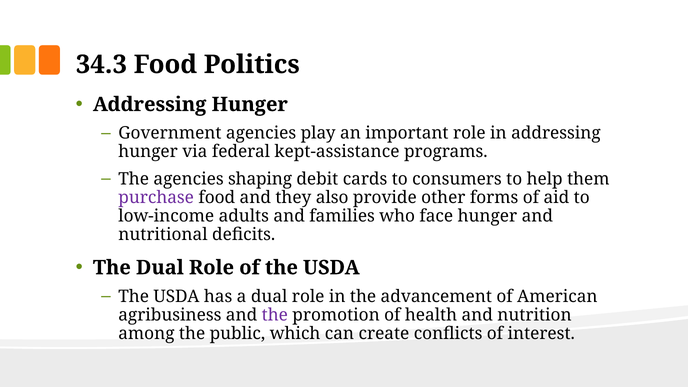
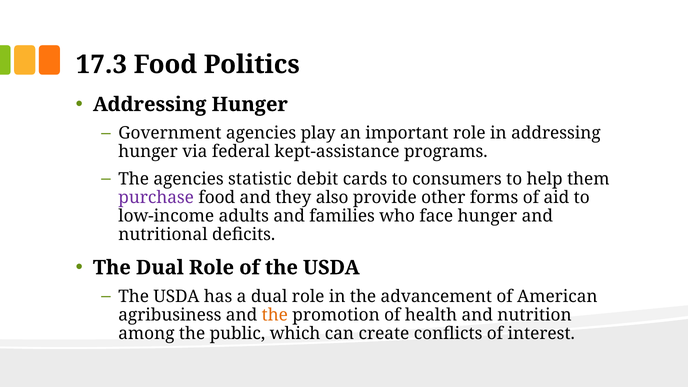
34.3: 34.3 -> 17.3
shaping: shaping -> statistic
the at (275, 315) colour: purple -> orange
